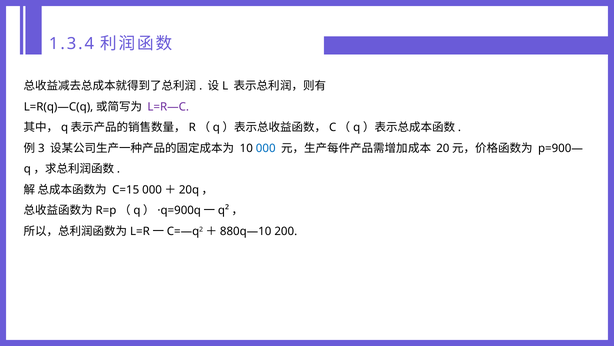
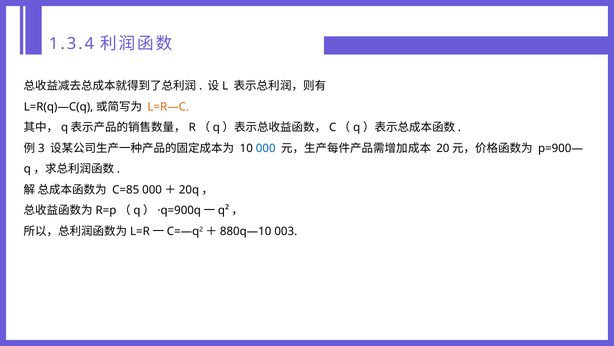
L=R—C colour: purple -> orange
C=15: C=15 -> C=85
200: 200 -> 003
